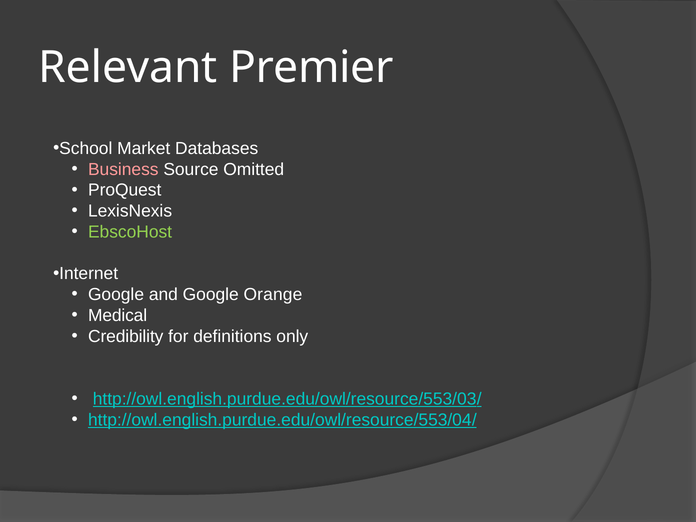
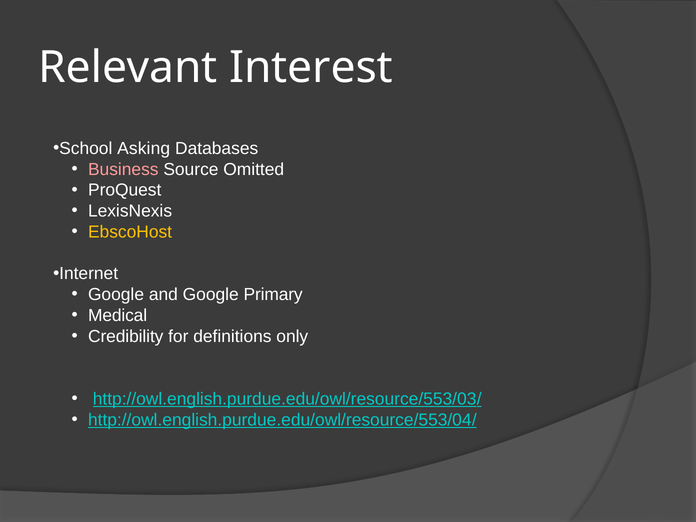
Premier: Premier -> Interest
Market: Market -> Asking
EbscoHost colour: light green -> yellow
Orange: Orange -> Primary
